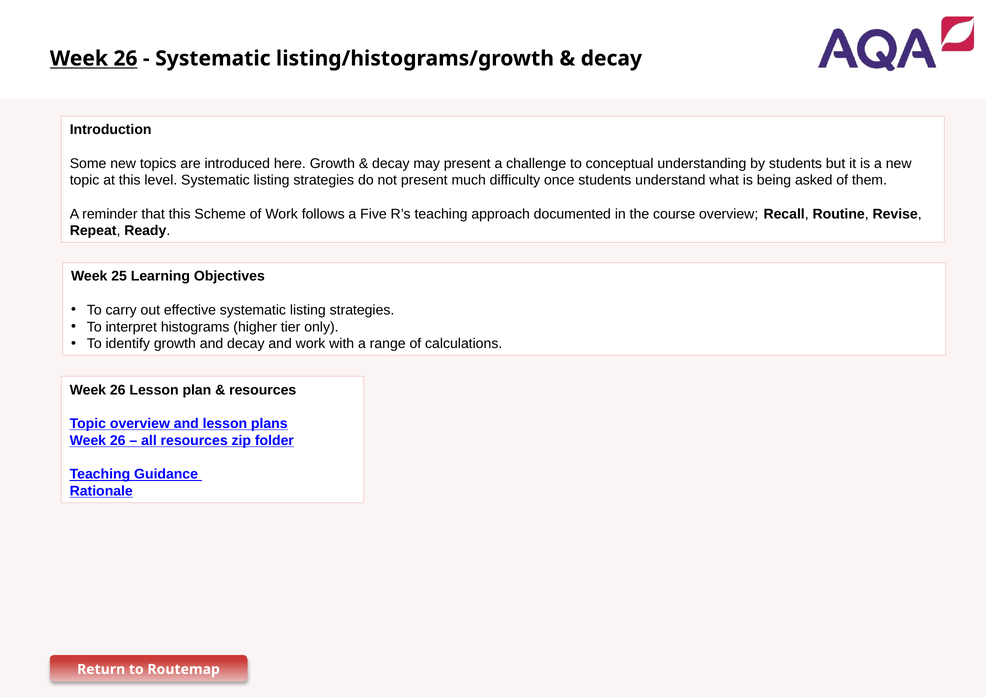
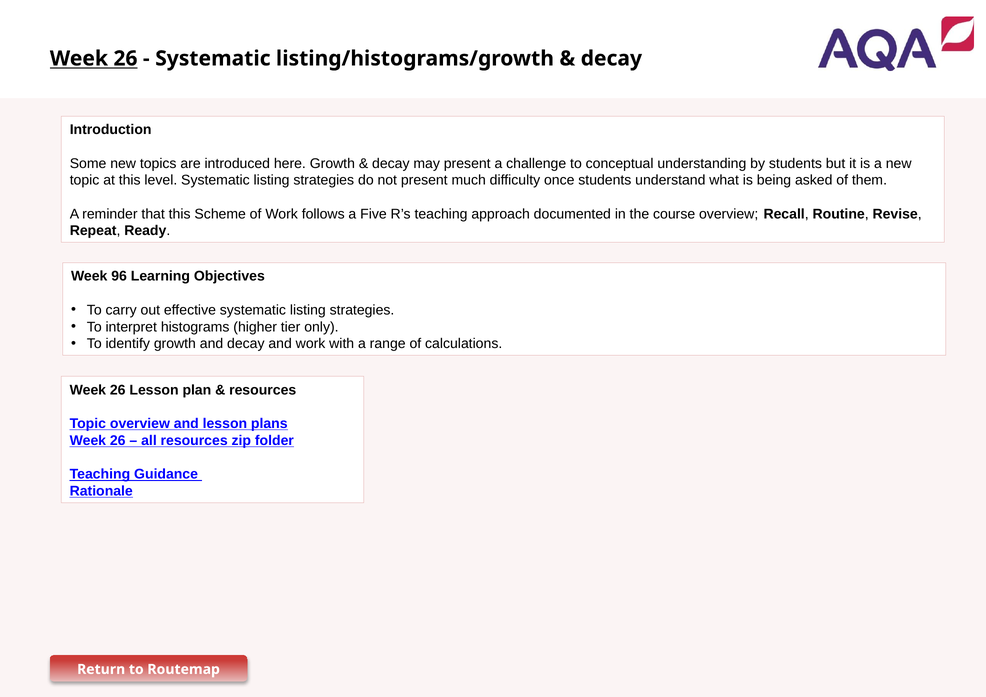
25: 25 -> 96
